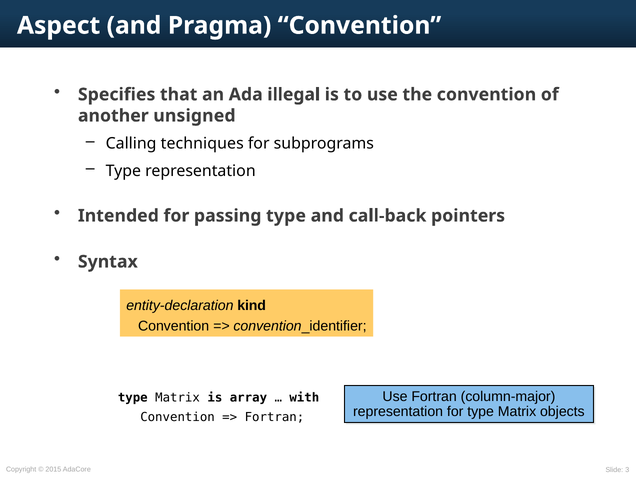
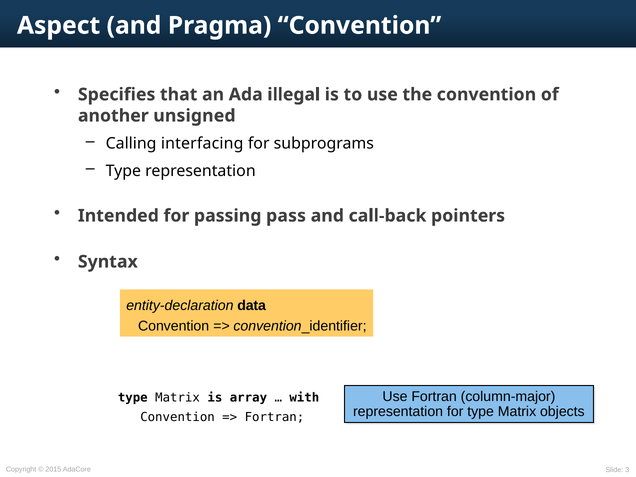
techniques: techniques -> interfacing
passing type: type -> pass
kind: kind -> data
